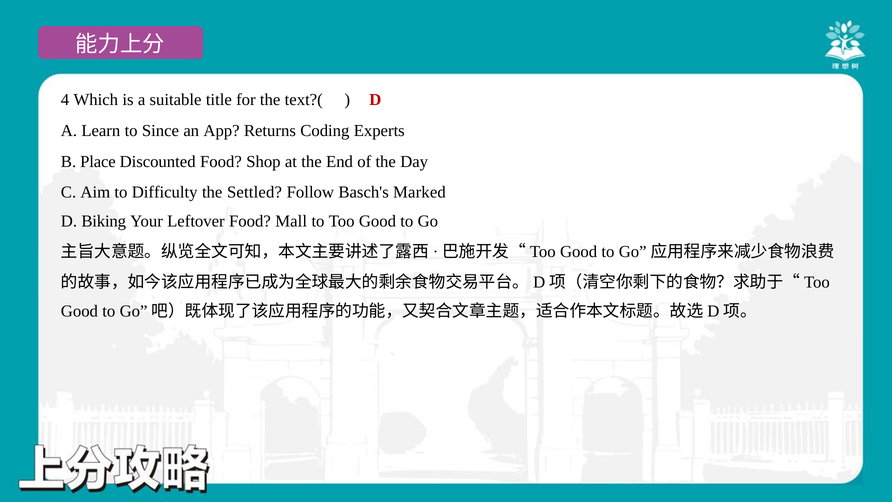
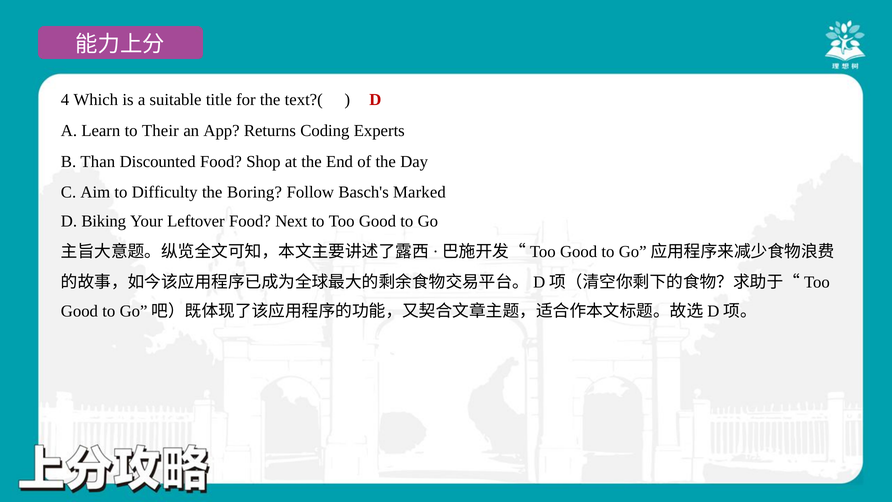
Since: Since -> Their
Place: Place -> Than
Settled: Settled -> Boring
Mall: Mall -> Next
